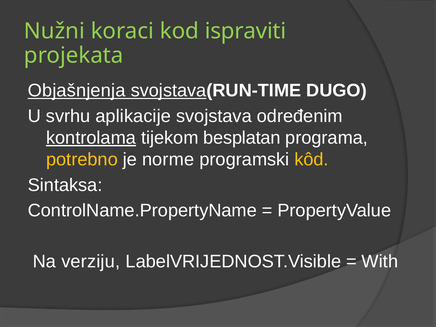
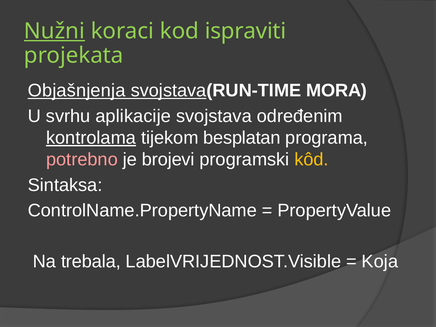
Nužni underline: none -> present
DUGO: DUGO -> MORA
potrebno colour: yellow -> pink
norme: norme -> brojevi
verziju: verziju -> trebala
With: With -> Koja
